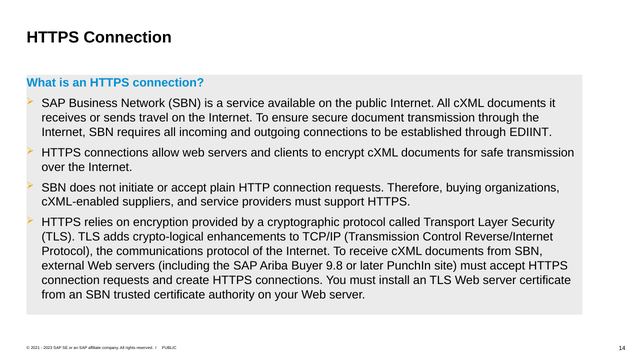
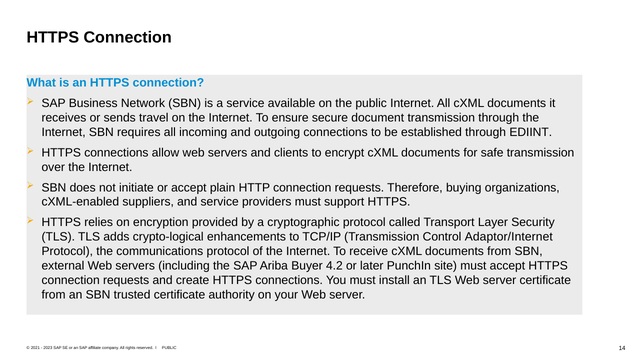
Reverse/Internet: Reverse/Internet -> Adaptor/Internet
9.8: 9.8 -> 4.2
